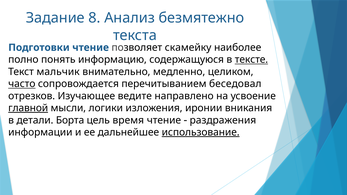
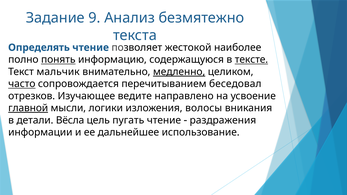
8: 8 -> 9
Подготовки: Подготовки -> Определять
скамейку: скамейку -> жестокой
понять underline: none -> present
медленно underline: none -> present
иронии: иронии -> волосы
Борта: Борта -> Вёсла
время: время -> пугать
использование underline: present -> none
